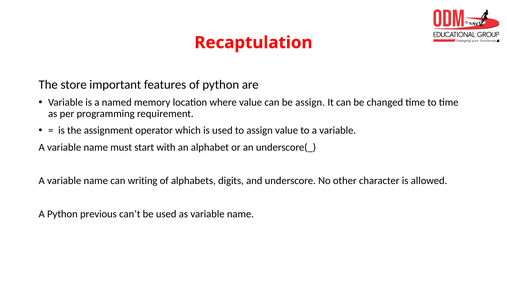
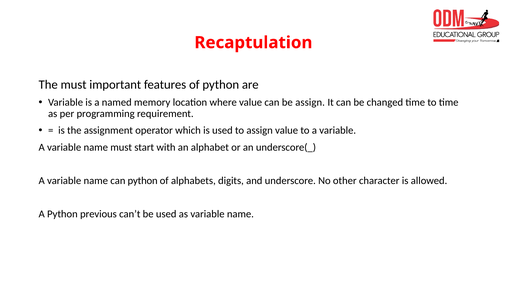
The store: store -> must
can writing: writing -> python
